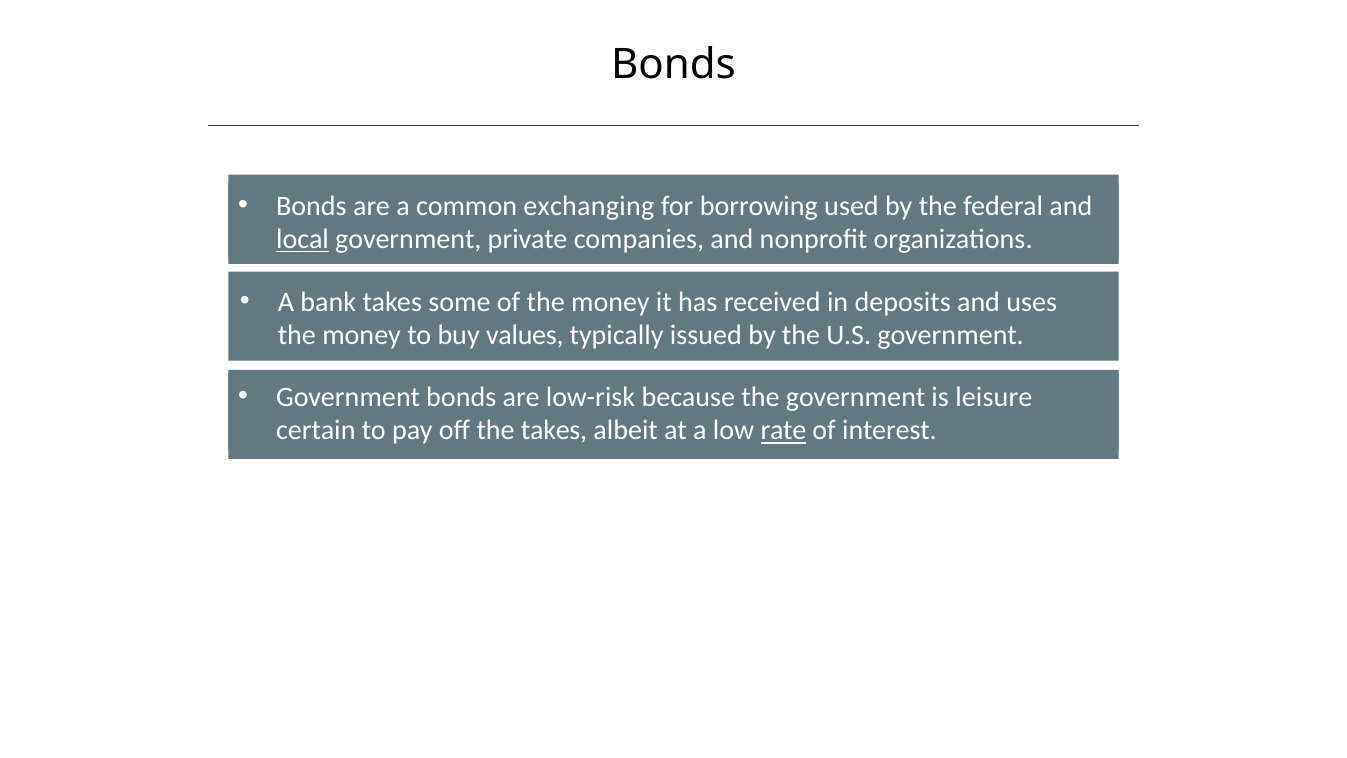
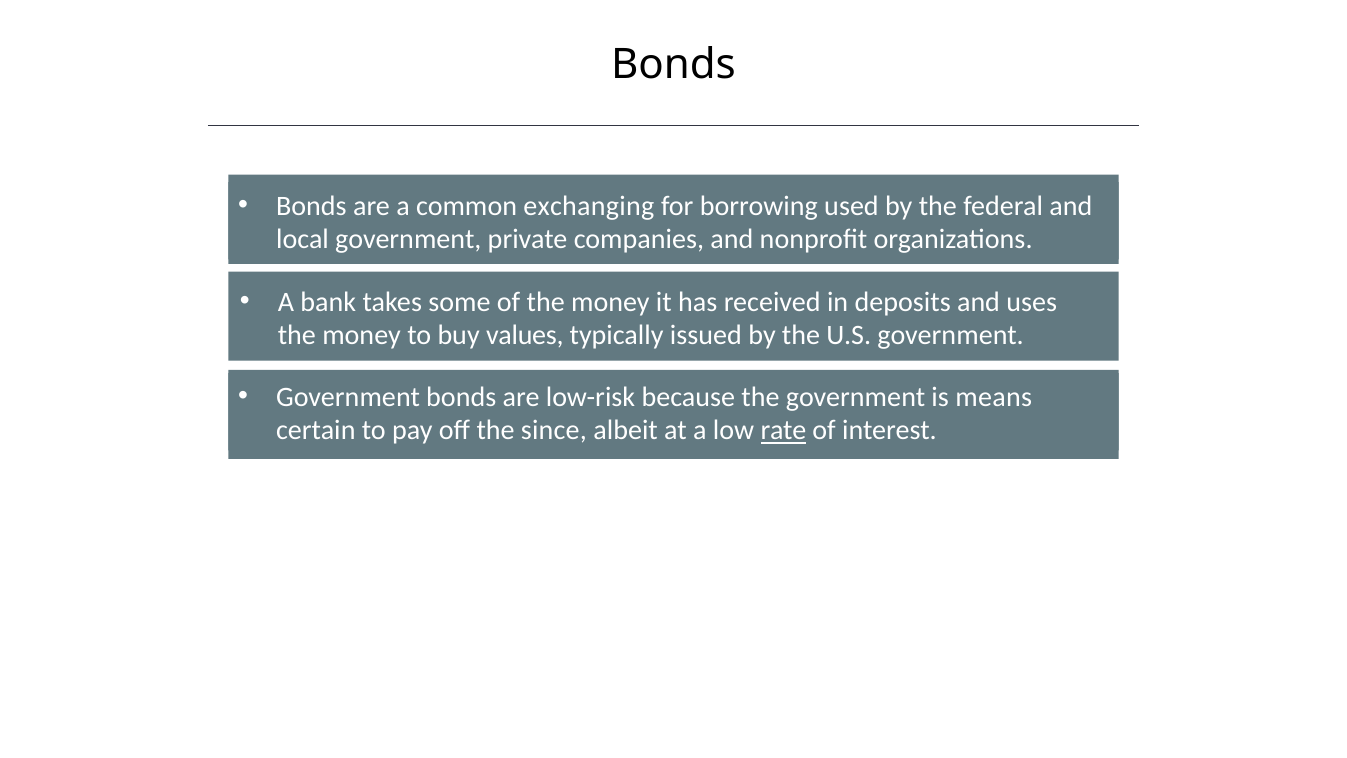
local underline: present -> none
leisure: leisure -> means
the takes: takes -> since
